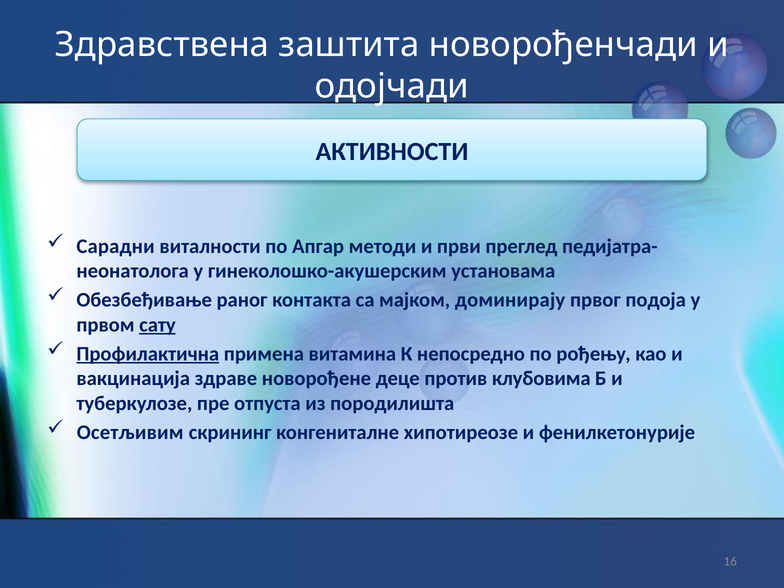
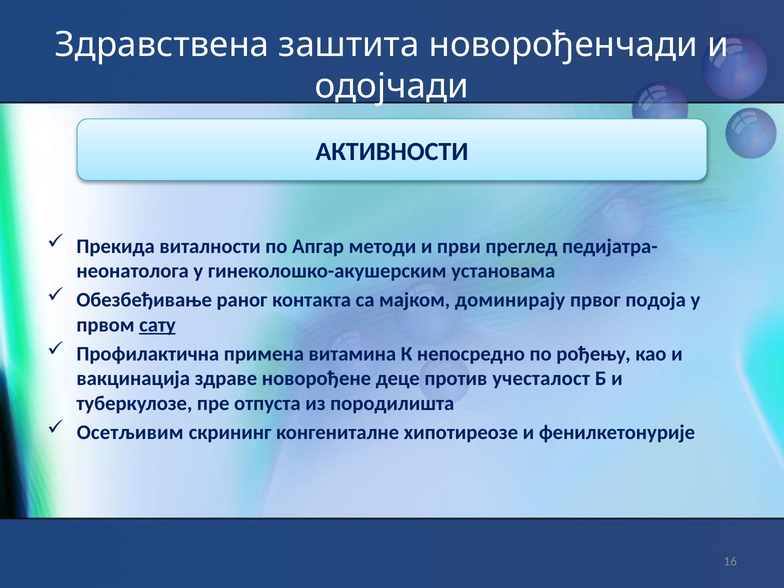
Сарадни: Сарадни -> Прекида
Профилактична underline: present -> none
клубовима: клубовима -> учесталост
